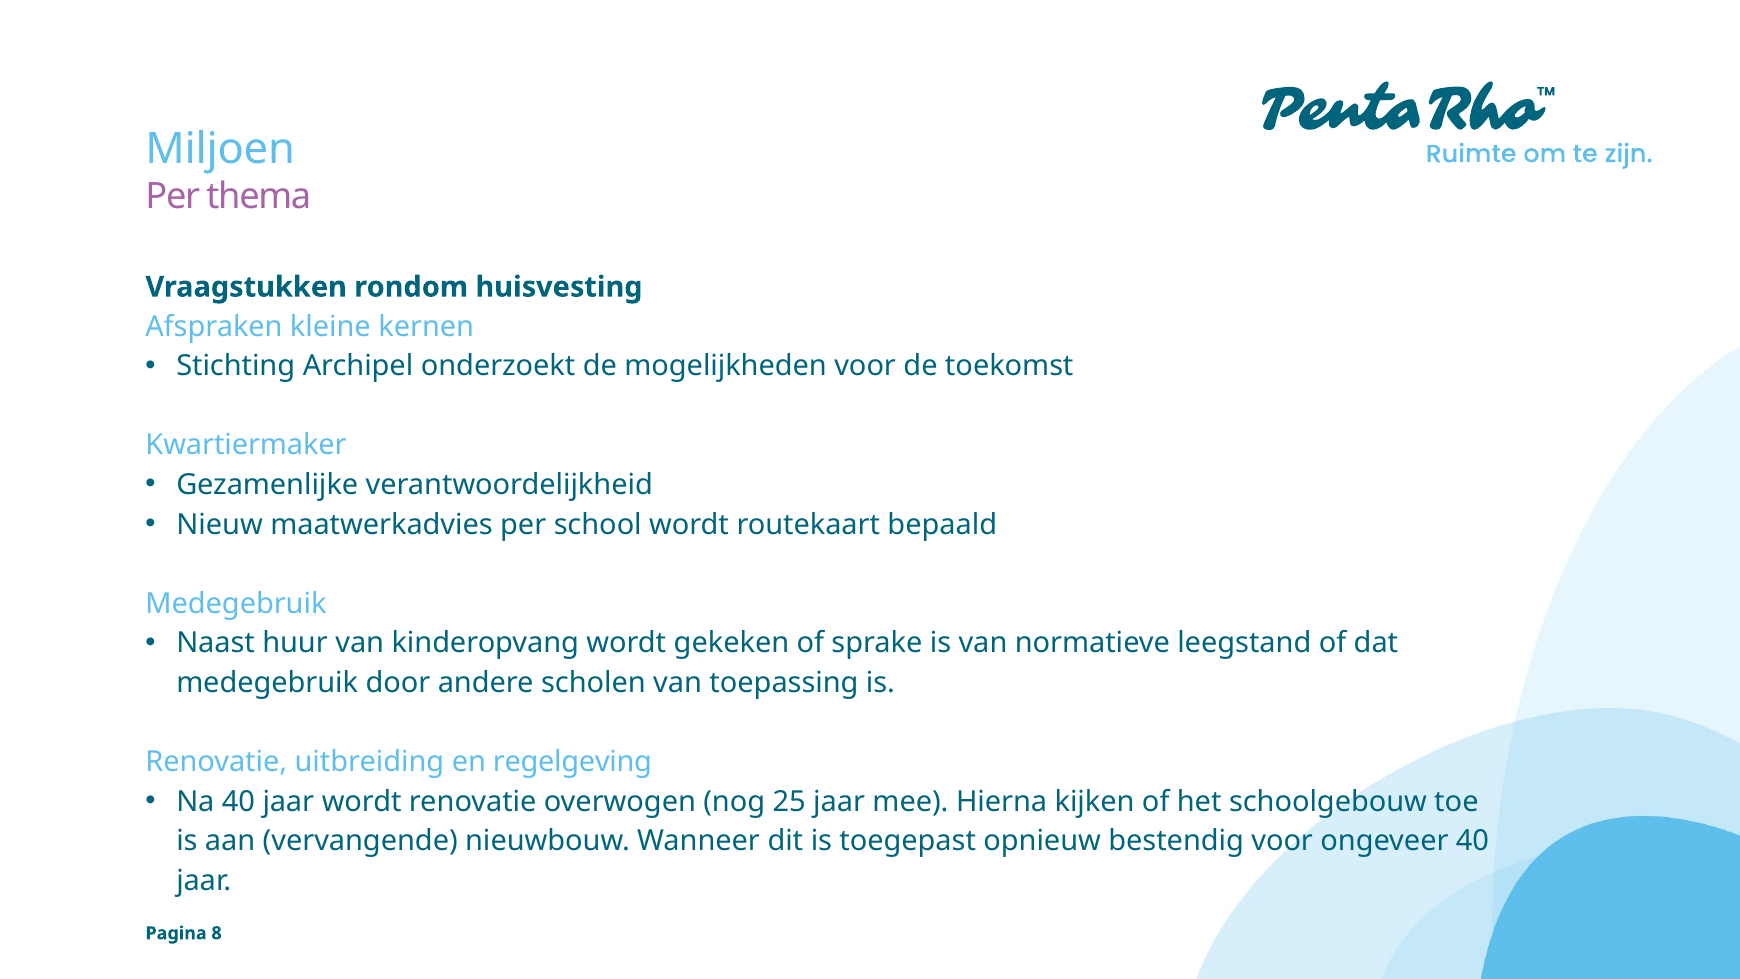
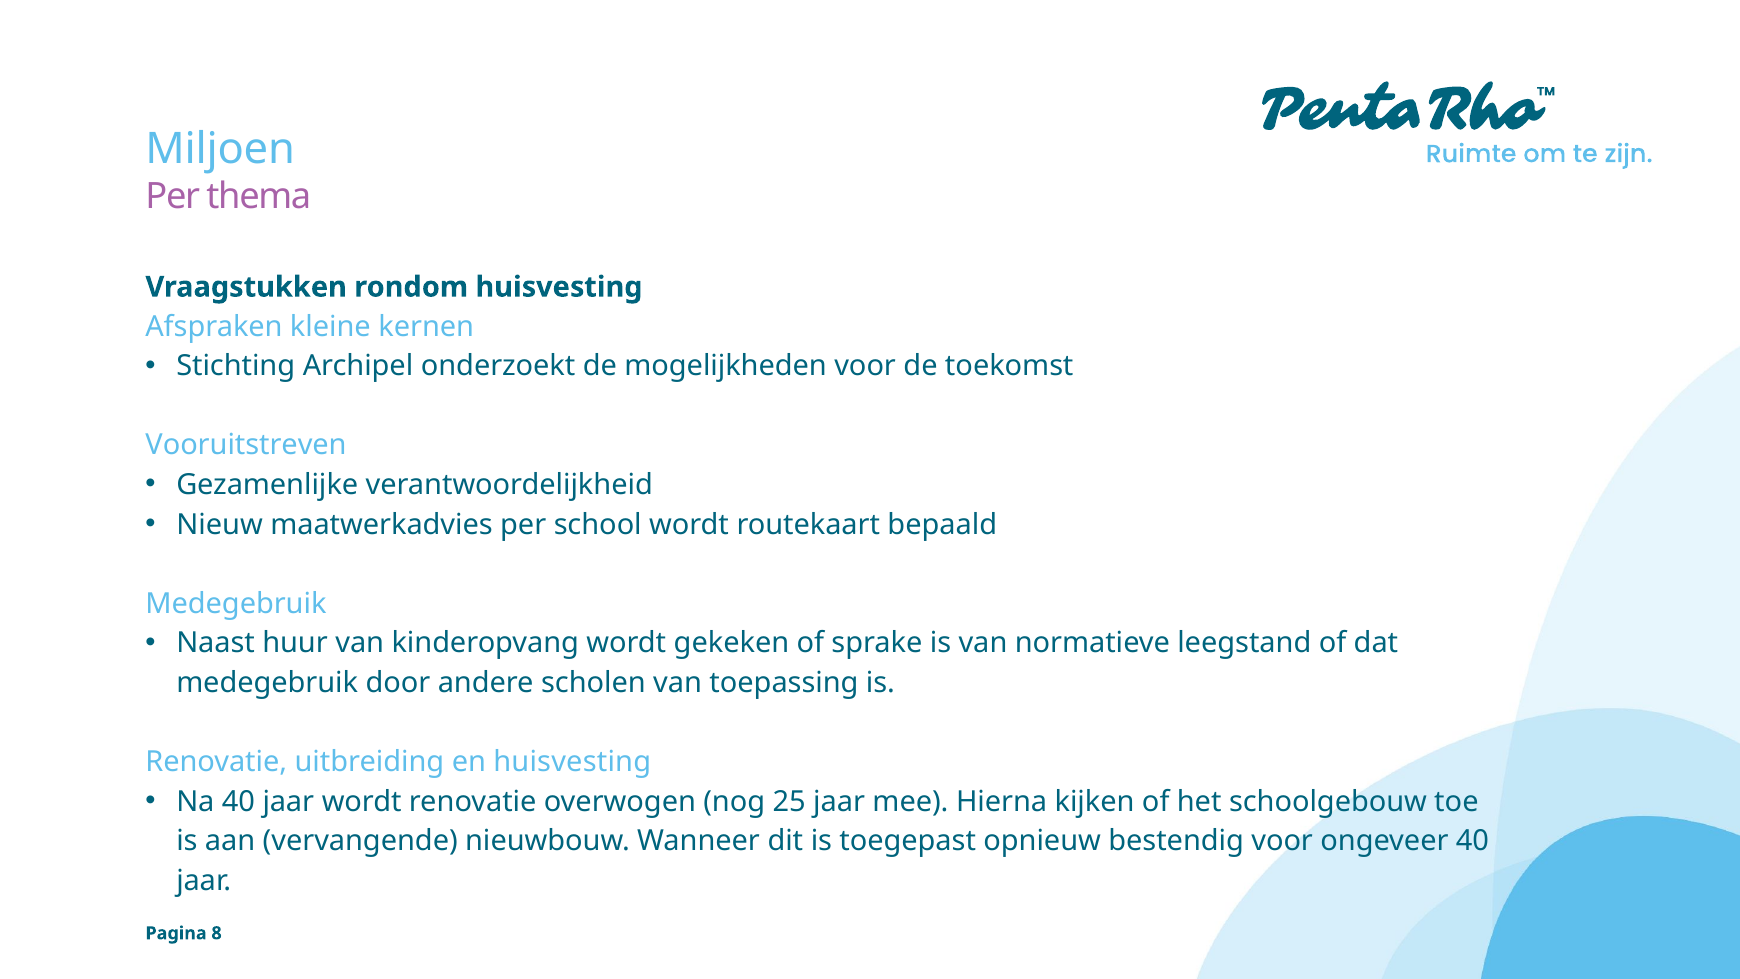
Kwartiermaker: Kwartiermaker -> Vooruitstreven
en regelgeving: regelgeving -> huisvesting
